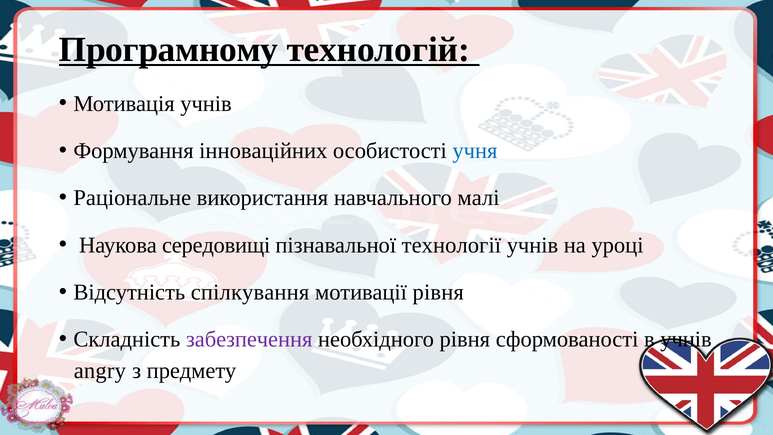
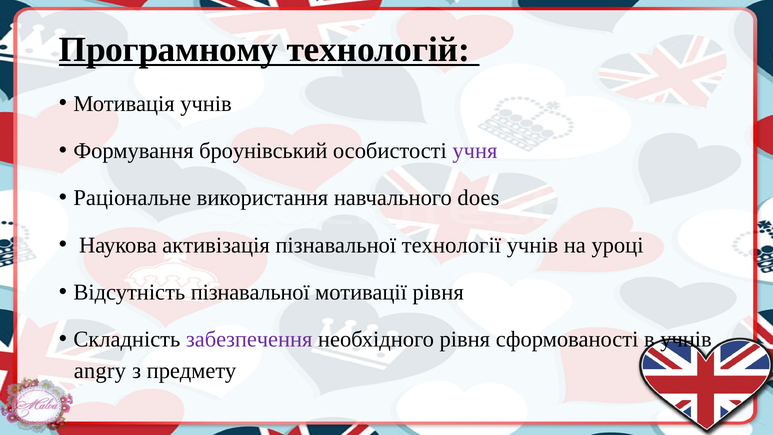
інноваційних: інноваційних -> броунівський
учня colour: blue -> purple
малі: малі -> does
середовищі: середовищі -> активізація
Відсутність спілкування: спілкування -> пізнавальної
